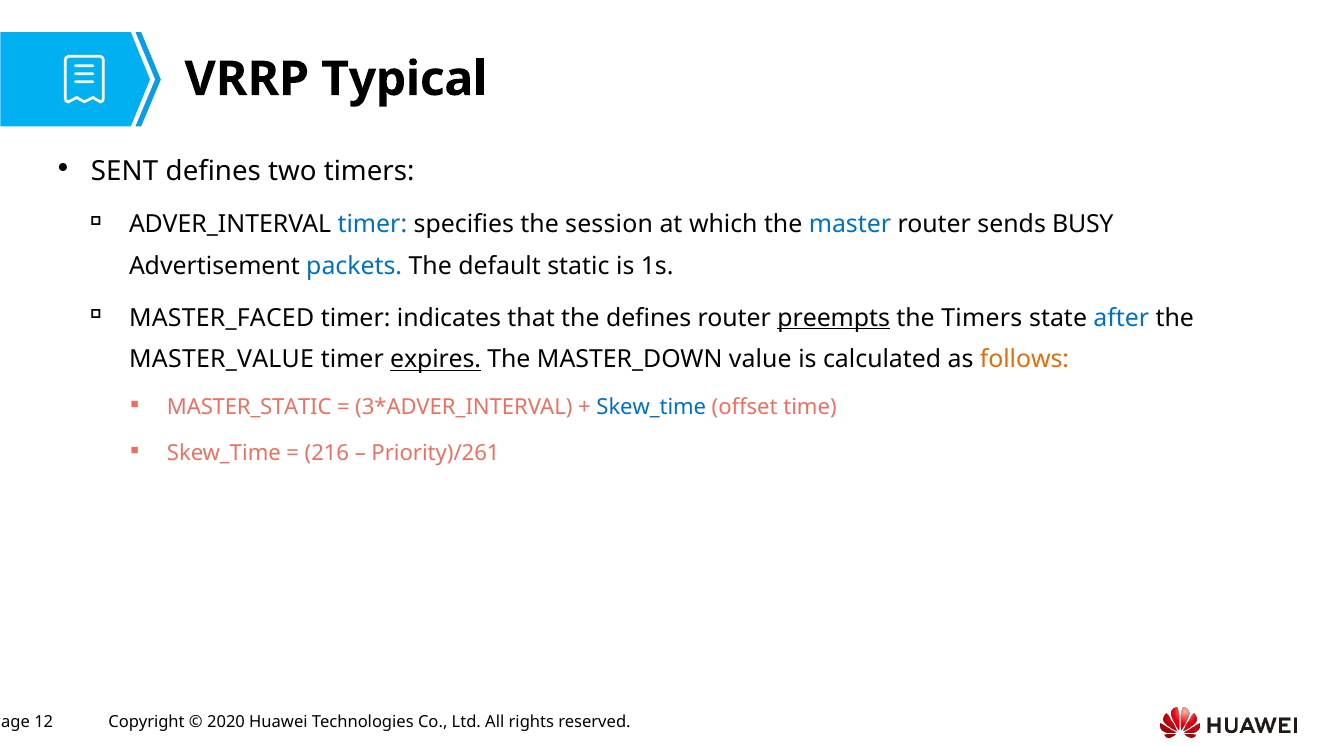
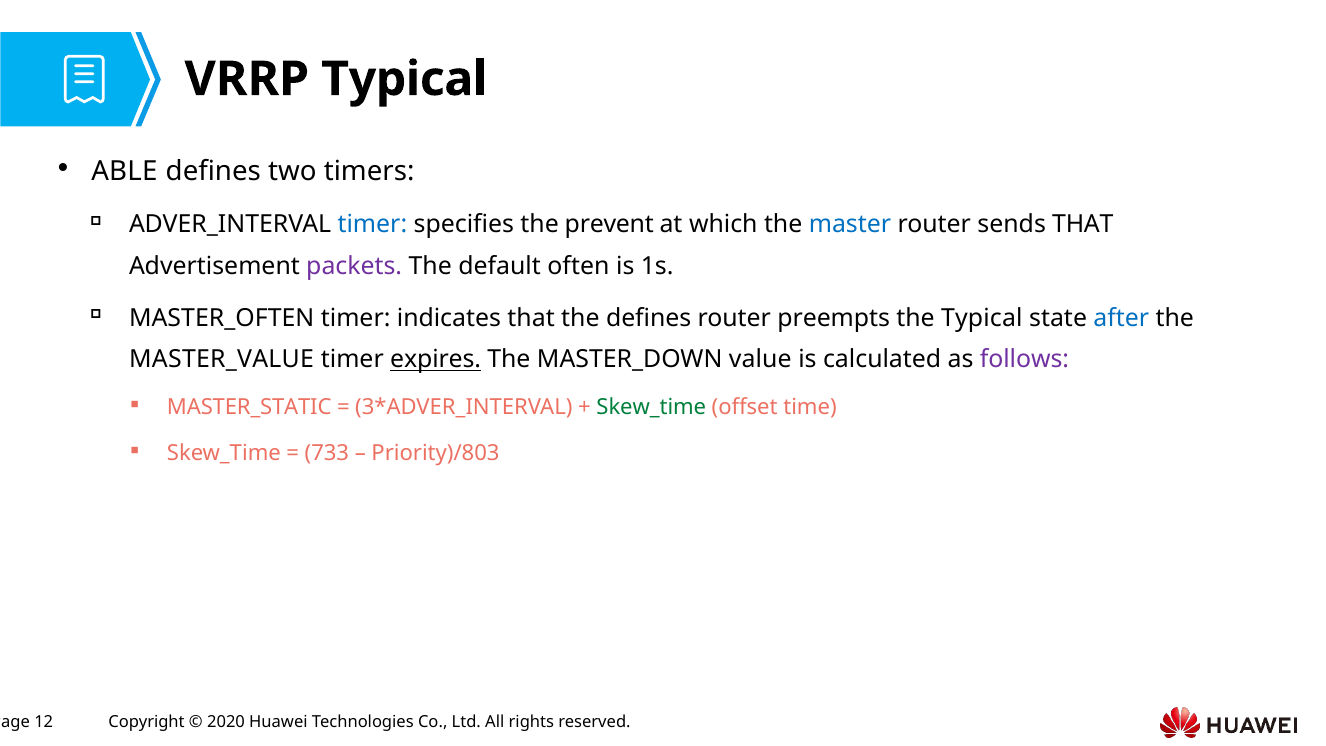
SENT: SENT -> ABLE
session: session -> prevent
sends BUSY: BUSY -> THAT
packets colour: blue -> purple
static: static -> often
MASTER_FACED: MASTER_FACED -> MASTER_OFTEN
preempts underline: present -> none
the Timers: Timers -> Typical
follows colour: orange -> purple
Skew_time at (651, 407) colour: blue -> green
216: 216 -> 733
Priority)/261: Priority)/261 -> Priority)/803
